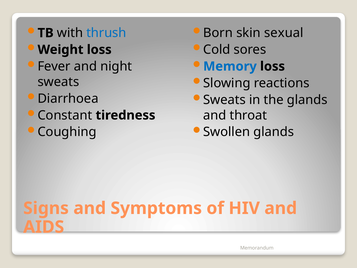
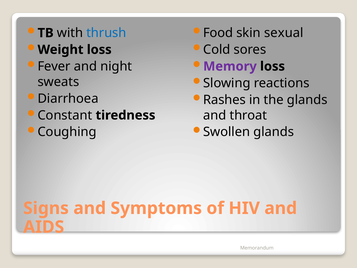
Born: Born -> Food
Memory colour: blue -> purple
Sweats at (224, 100): Sweats -> Rashes
